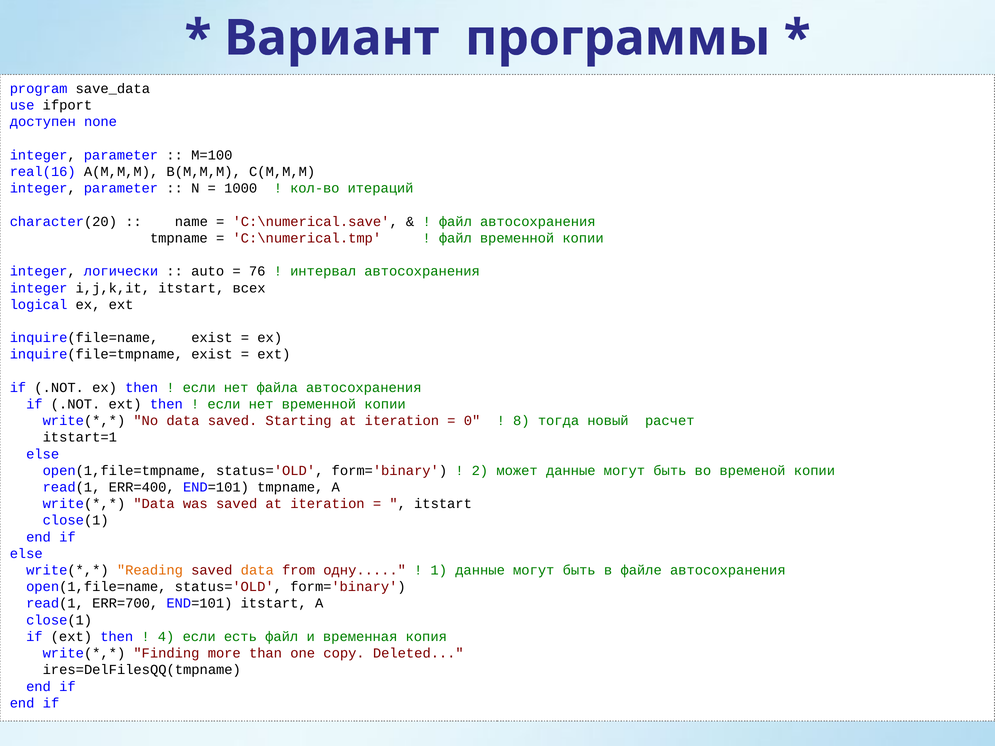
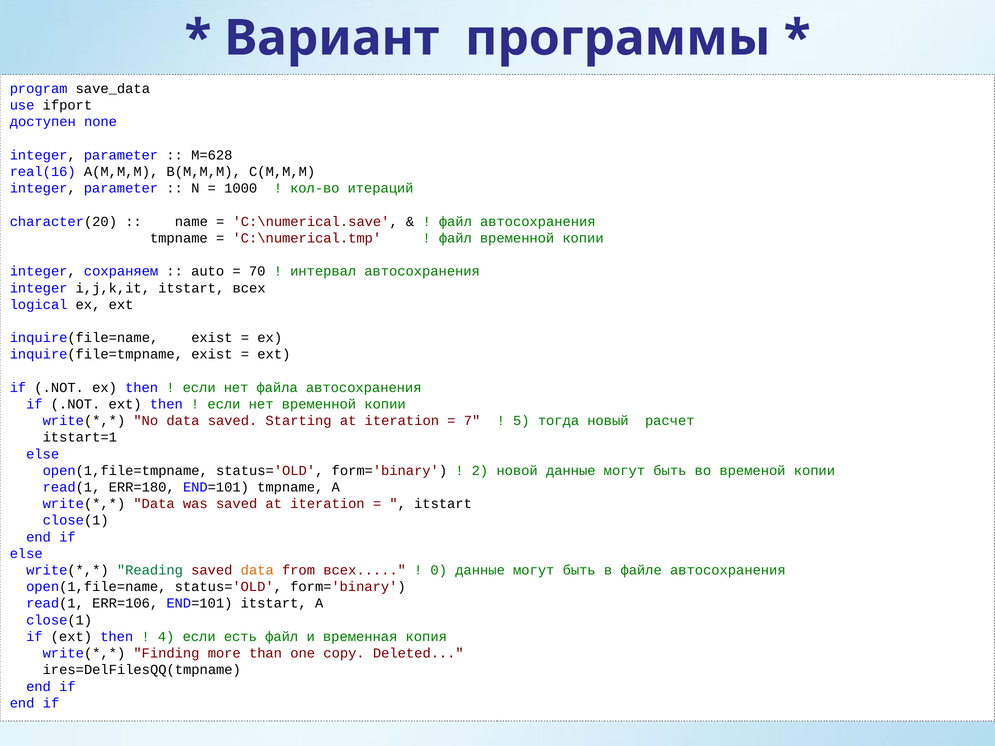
M=100: M=100 -> M=628
логически: логически -> сохраняем
76: 76 -> 70
0: 0 -> 7
8: 8 -> 5
может: может -> новой
ERR=400: ERR=400 -> ERR=180
Reading colour: orange -> green
from одну: одну -> всех
1: 1 -> 0
ERR=700: ERR=700 -> ERR=106
